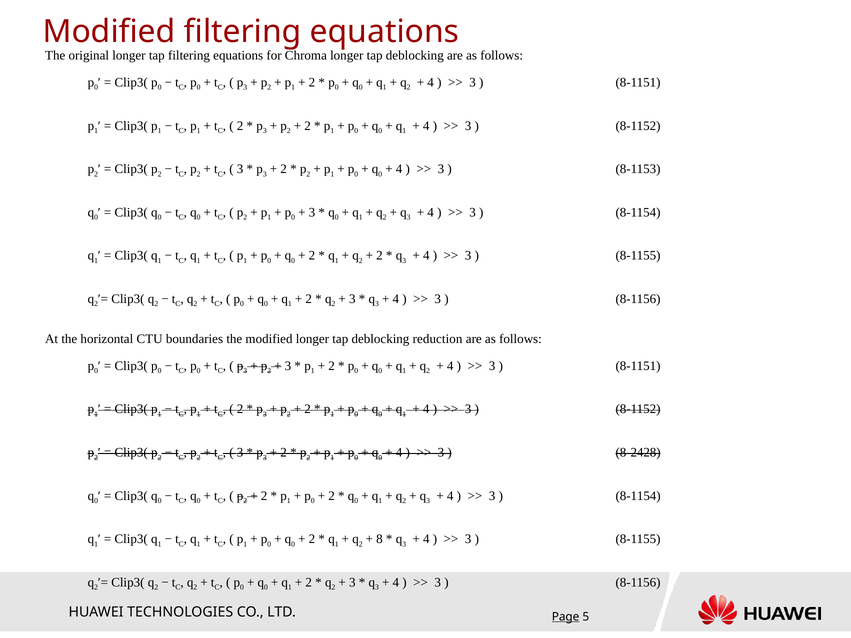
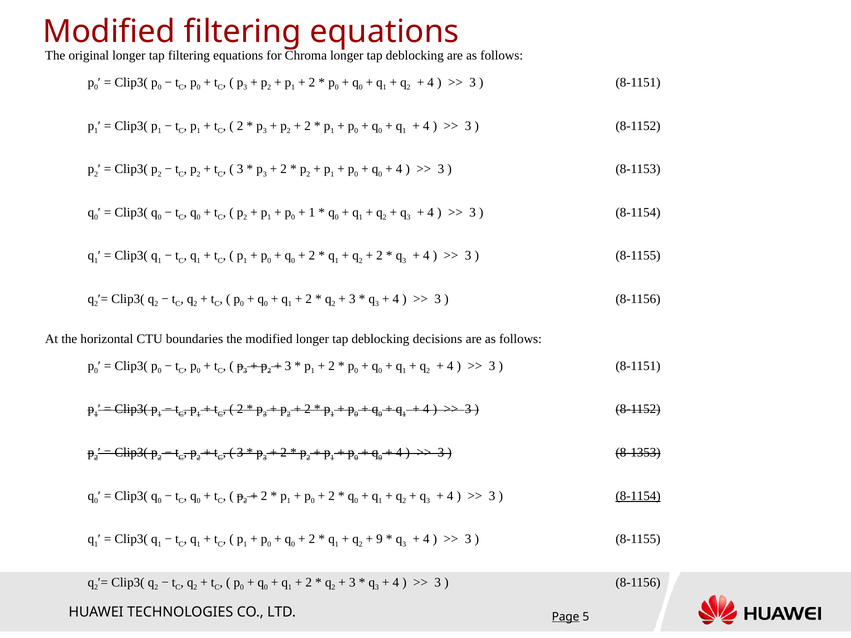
3 at (312, 212): 3 -> 1
reduction: reduction -> decisions
8‑2428: 8‑2428 -> 8‑1353
8‑1154 at (638, 496) underline: none -> present
8: 8 -> 9
